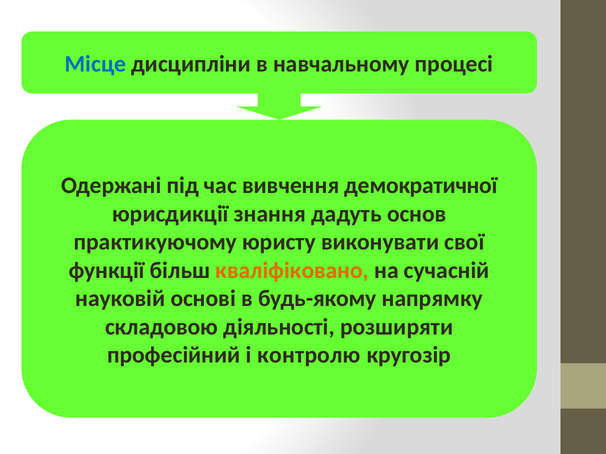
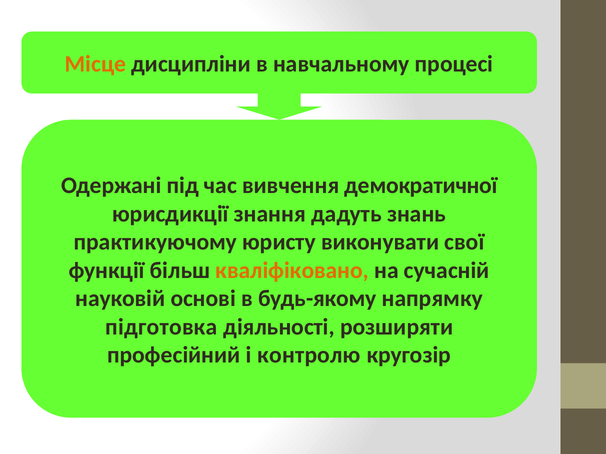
Місце colour: blue -> orange
основ: основ -> знань
складовою: складовою -> підготовка
